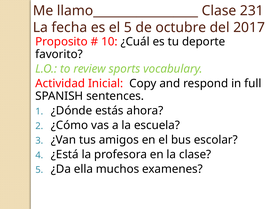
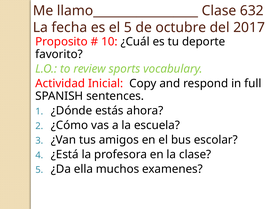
231: 231 -> 632
